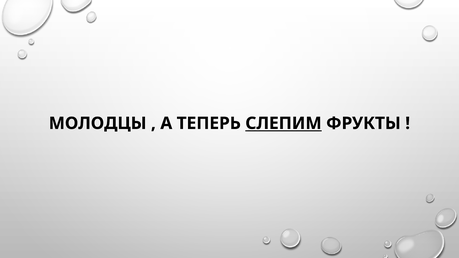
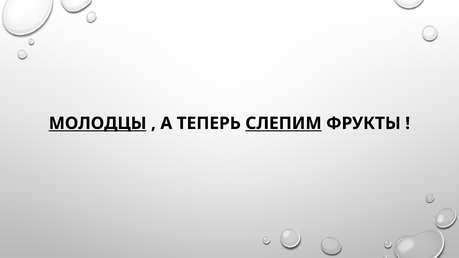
МОЛОДЦЫ underline: none -> present
